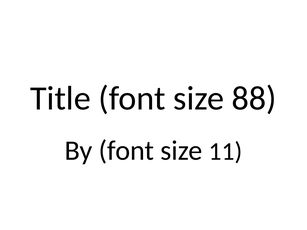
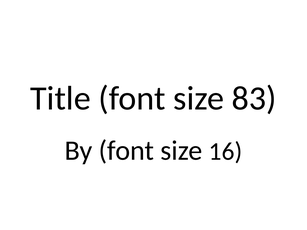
88: 88 -> 83
11: 11 -> 16
